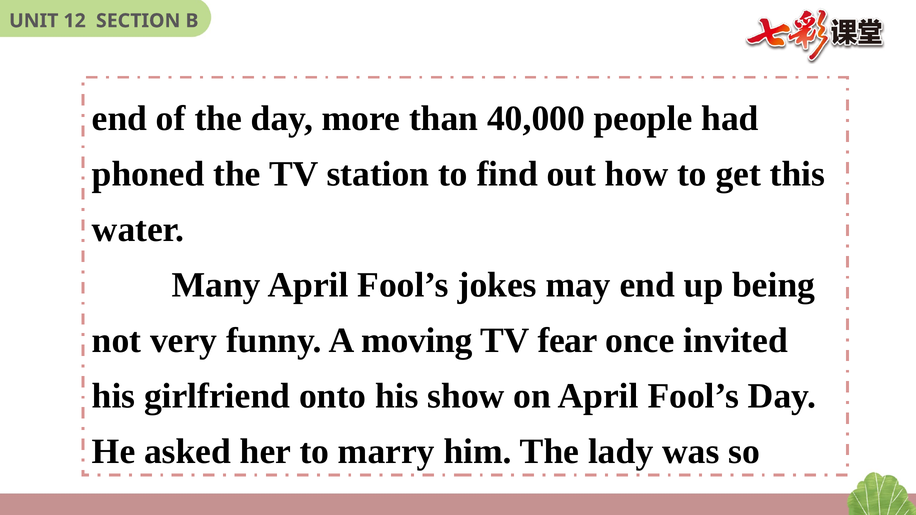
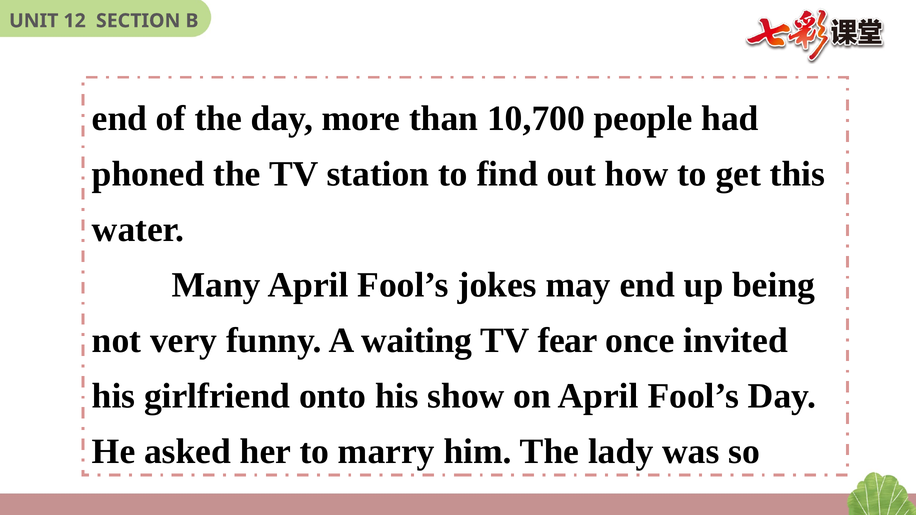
40,000: 40,000 -> 10,700
moving: moving -> waiting
